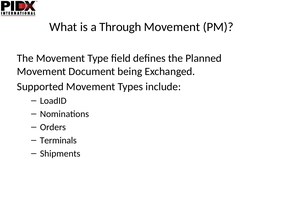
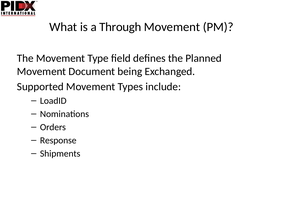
Terminals: Terminals -> Response
